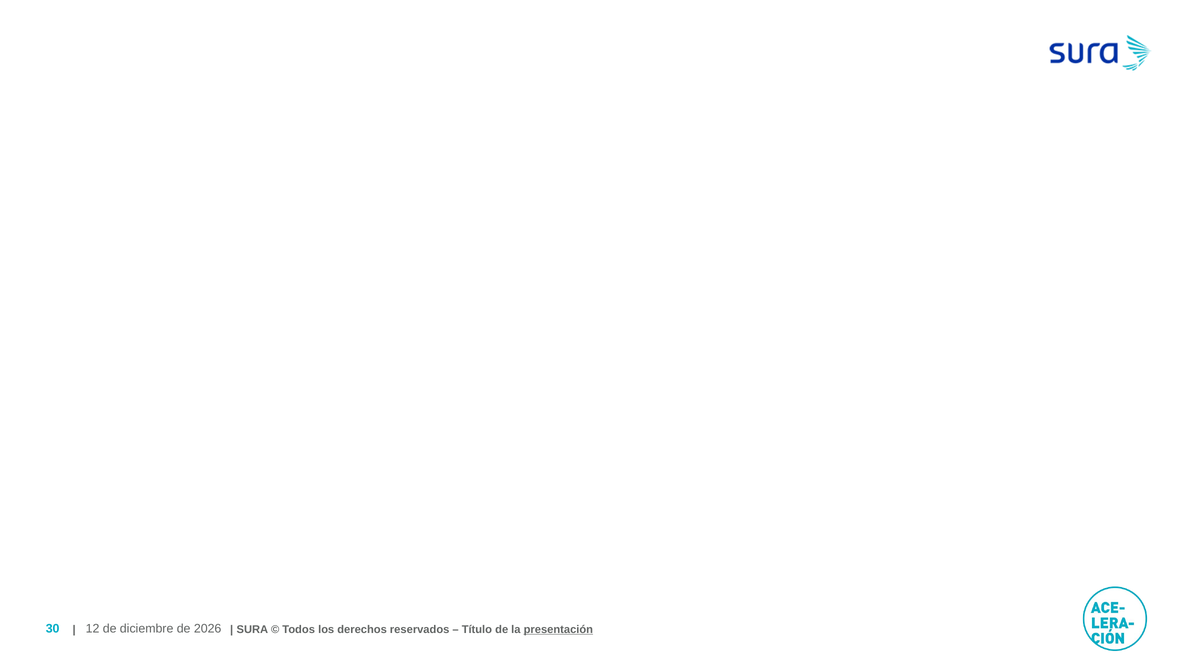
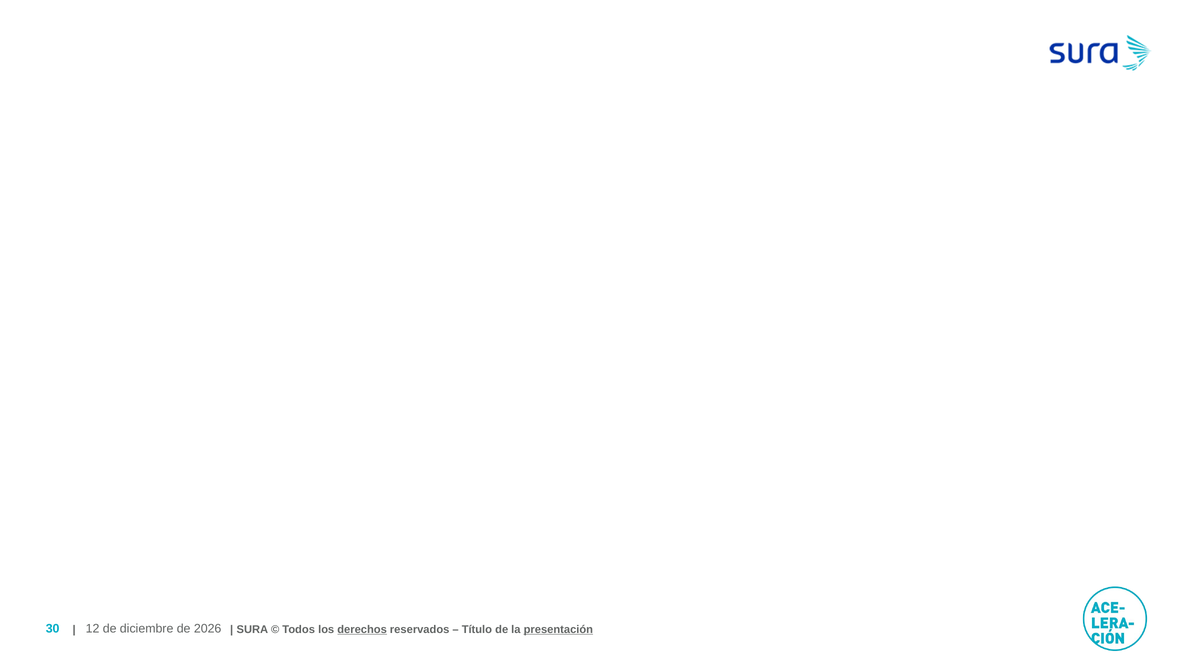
derechos underline: none -> present
